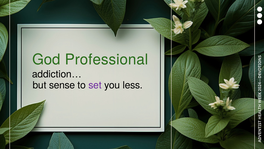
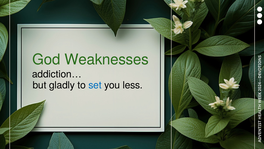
Professional: Professional -> Weaknesses
sense: sense -> gladly
set colour: purple -> blue
